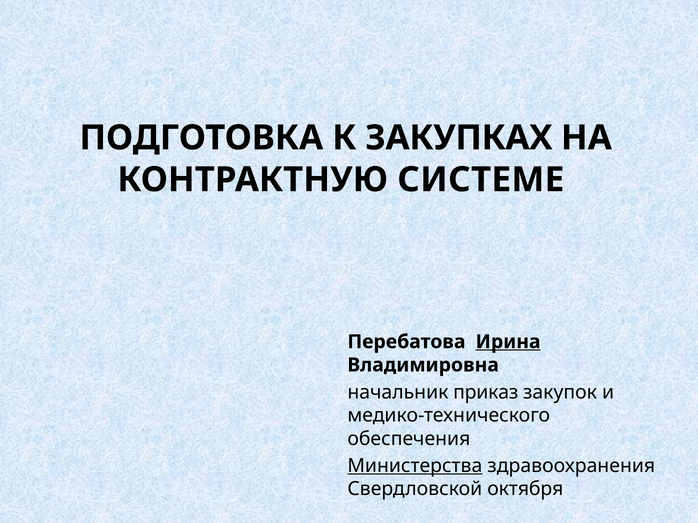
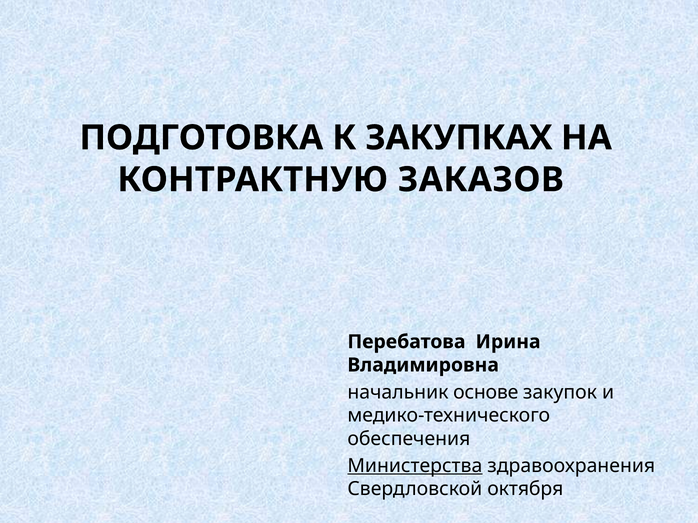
СИСТЕМЕ: СИСТЕМЕ -> ЗАКАЗОВ
Ирина underline: present -> none
приказ: приказ -> основе
